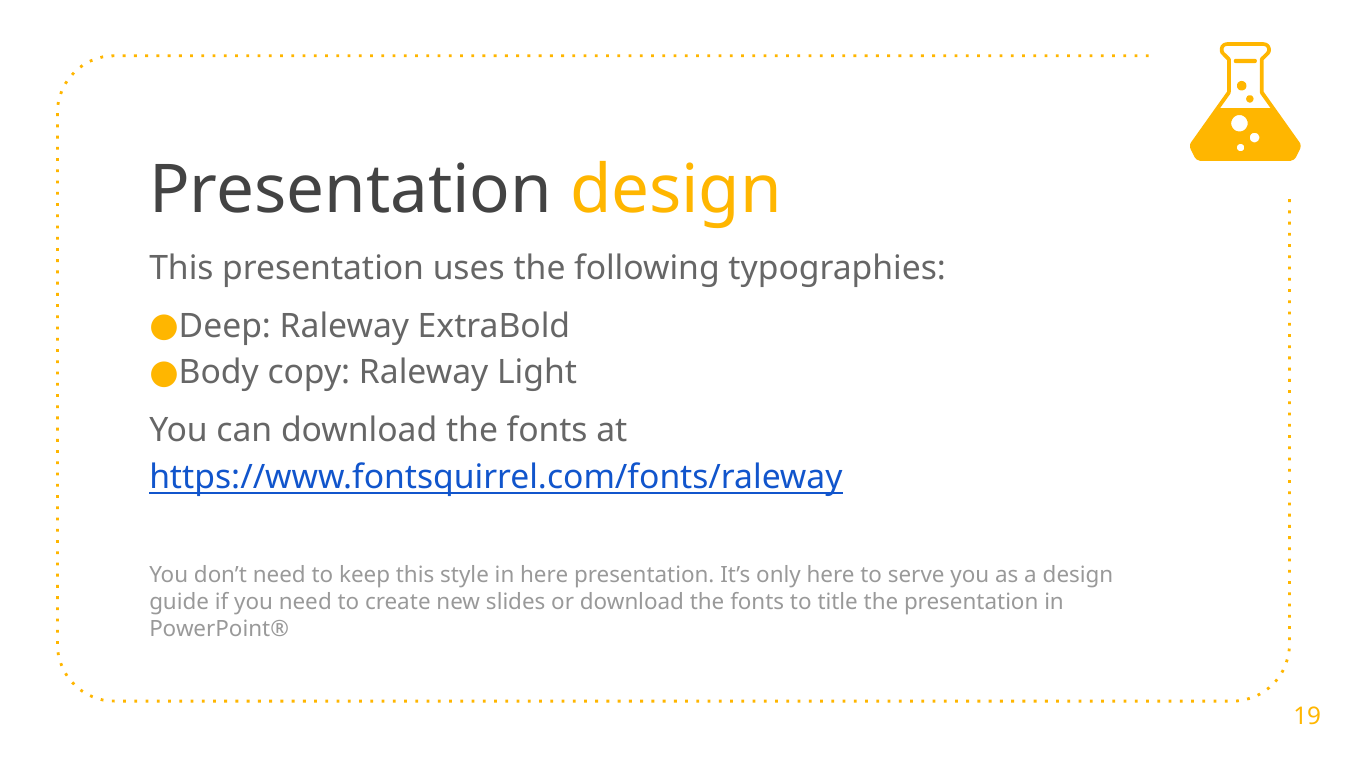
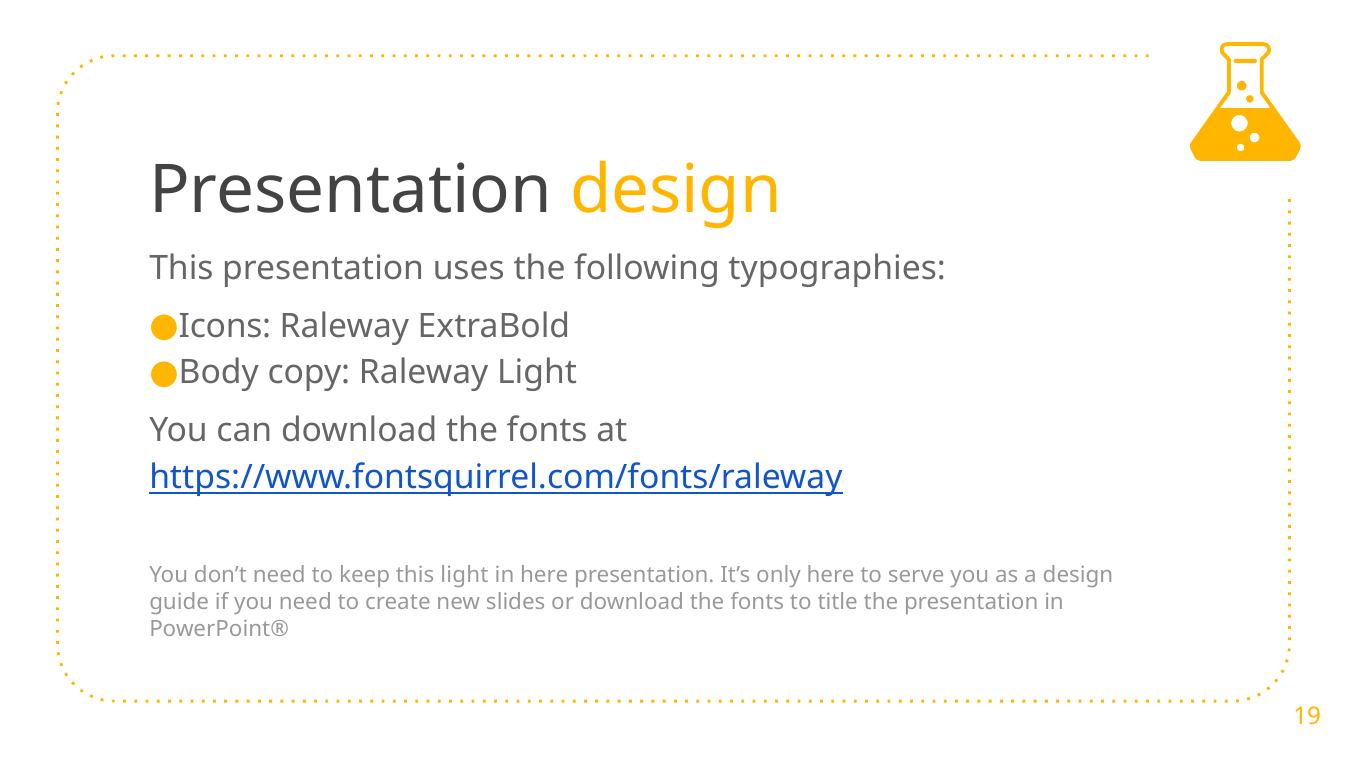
Deep: Deep -> Icons
this style: style -> light
